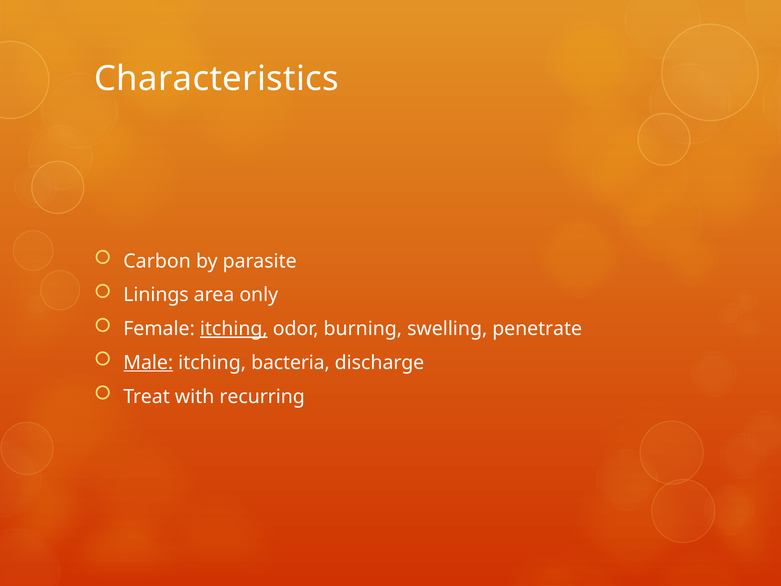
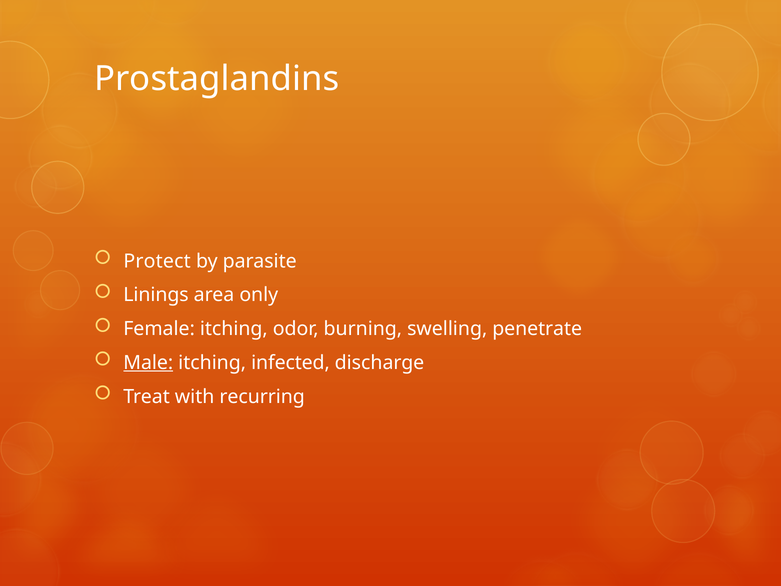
Characteristics: Characteristics -> Prostaglandins
Carbon: Carbon -> Protect
itching at (234, 329) underline: present -> none
bacteria: bacteria -> infected
